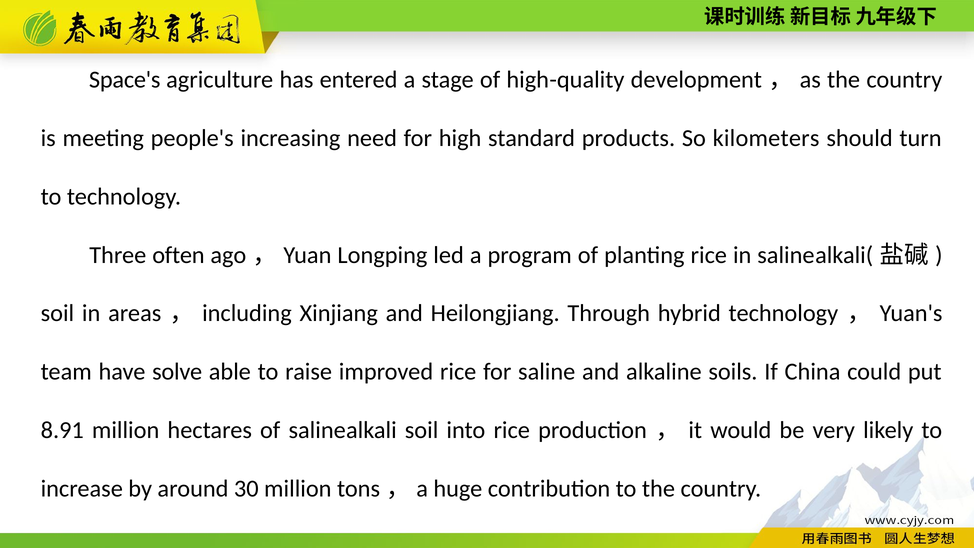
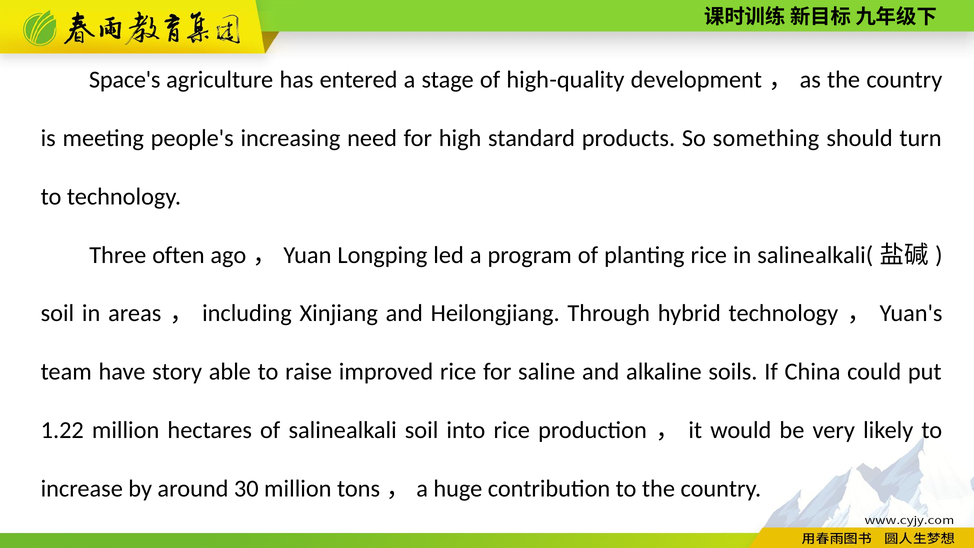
kilometers: kilometers -> something
solve: solve -> story
8.91: 8.91 -> 1.22
